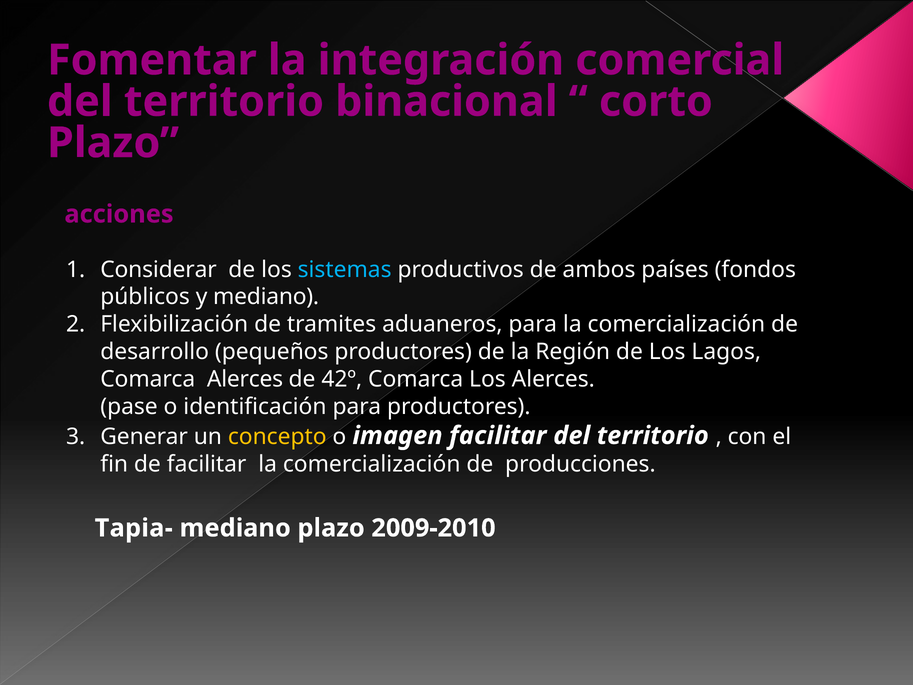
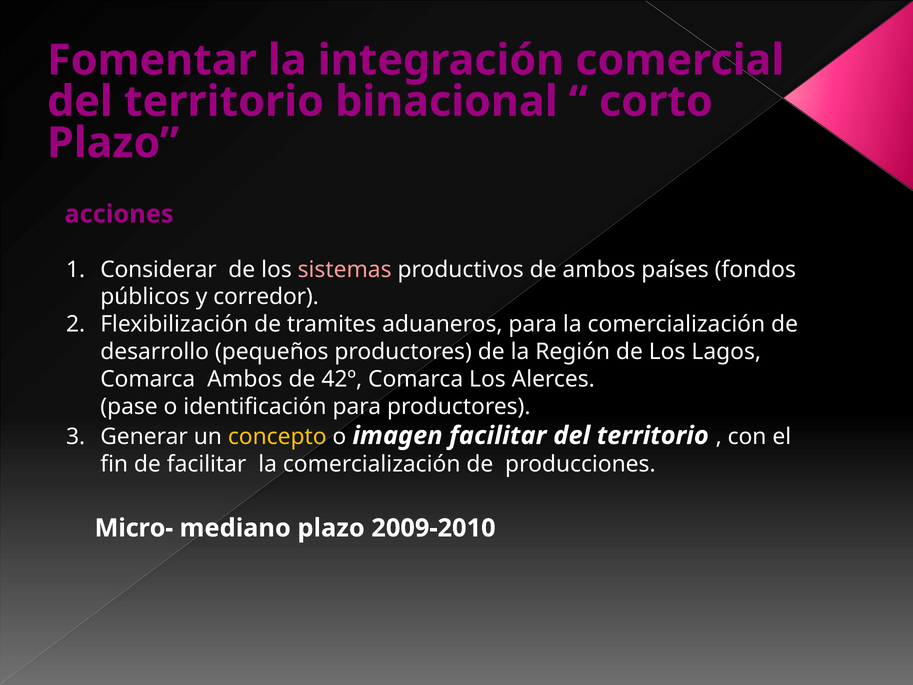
sistemas colour: light blue -> pink
y mediano: mediano -> corredor
Comarca Alerces: Alerces -> Ambos
Tapia-: Tapia- -> Micro-
